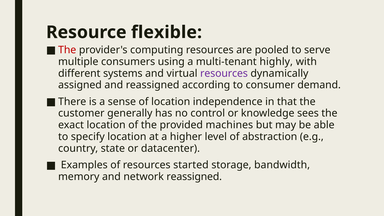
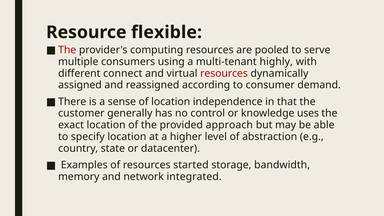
systems: systems -> connect
resources at (224, 73) colour: purple -> red
sees: sees -> uses
machines: machines -> approach
network reassigned: reassigned -> integrated
